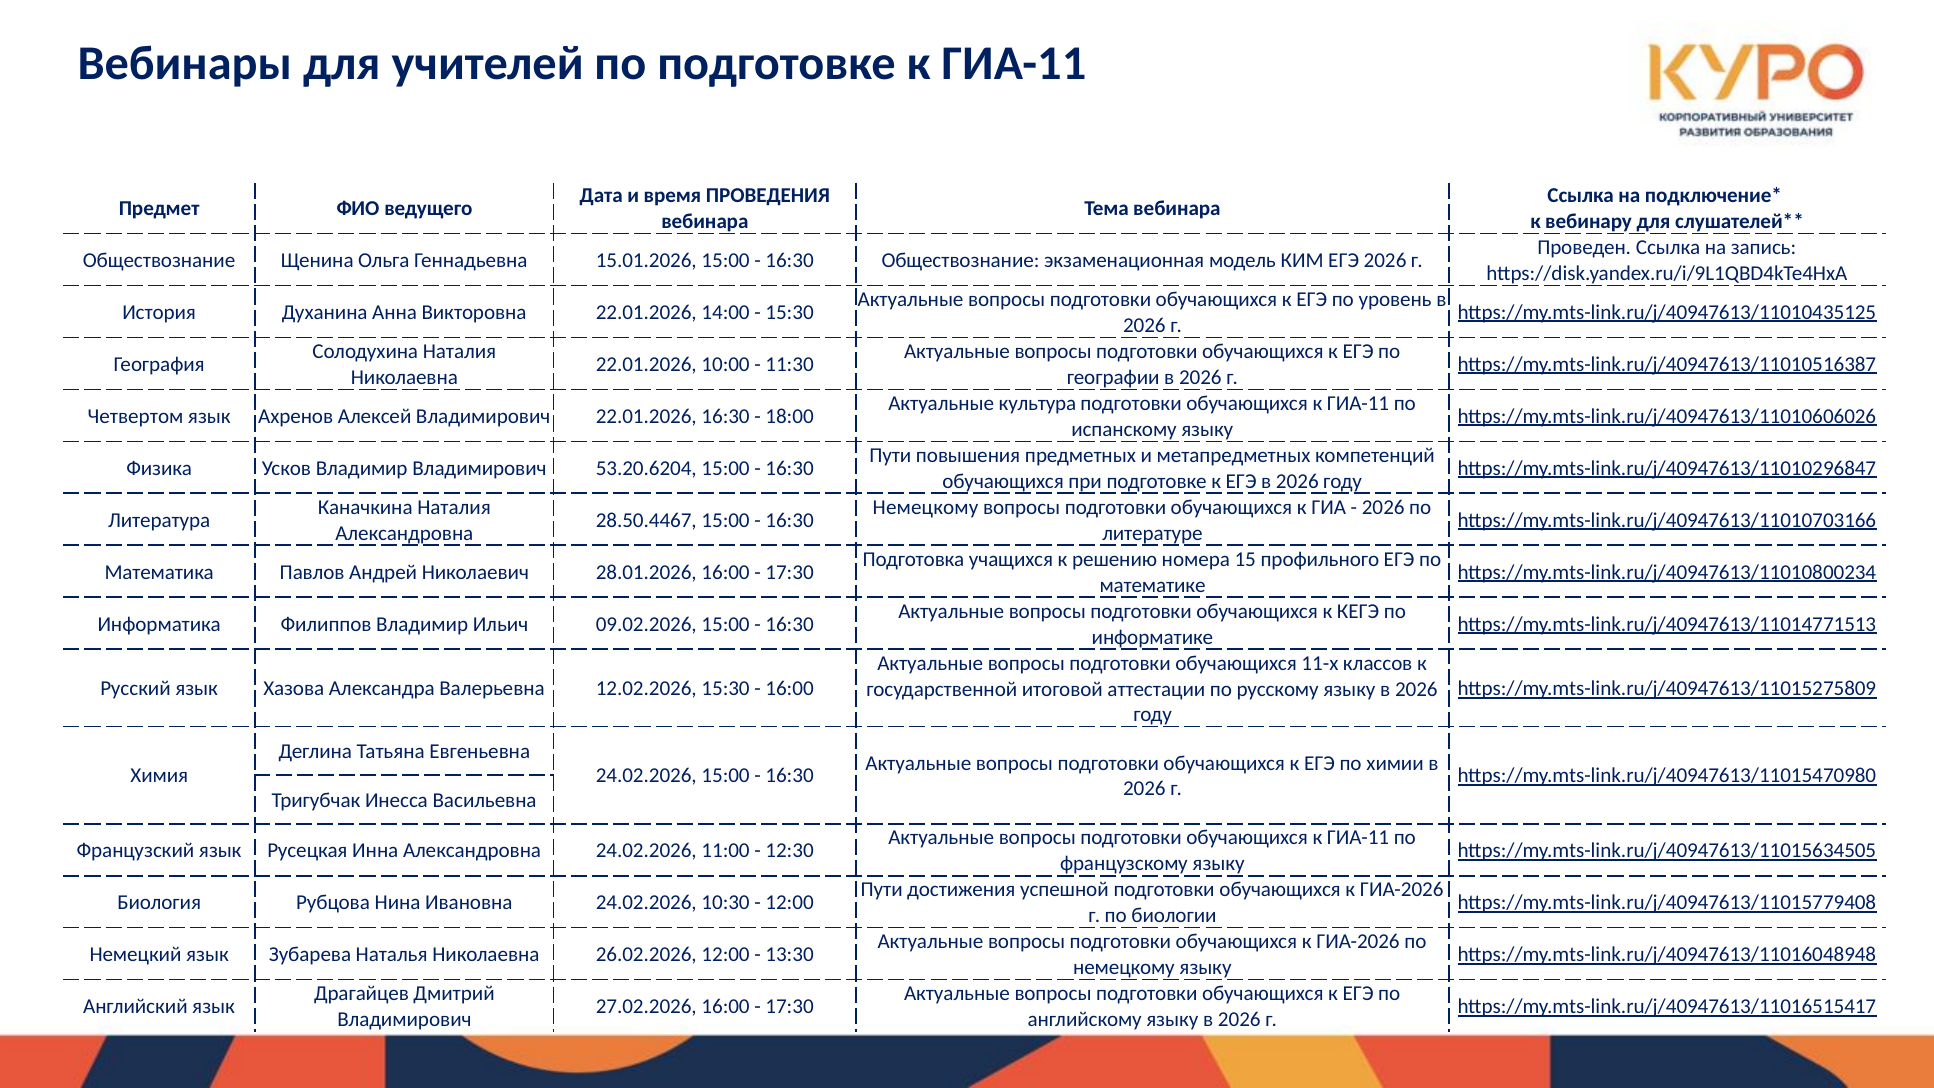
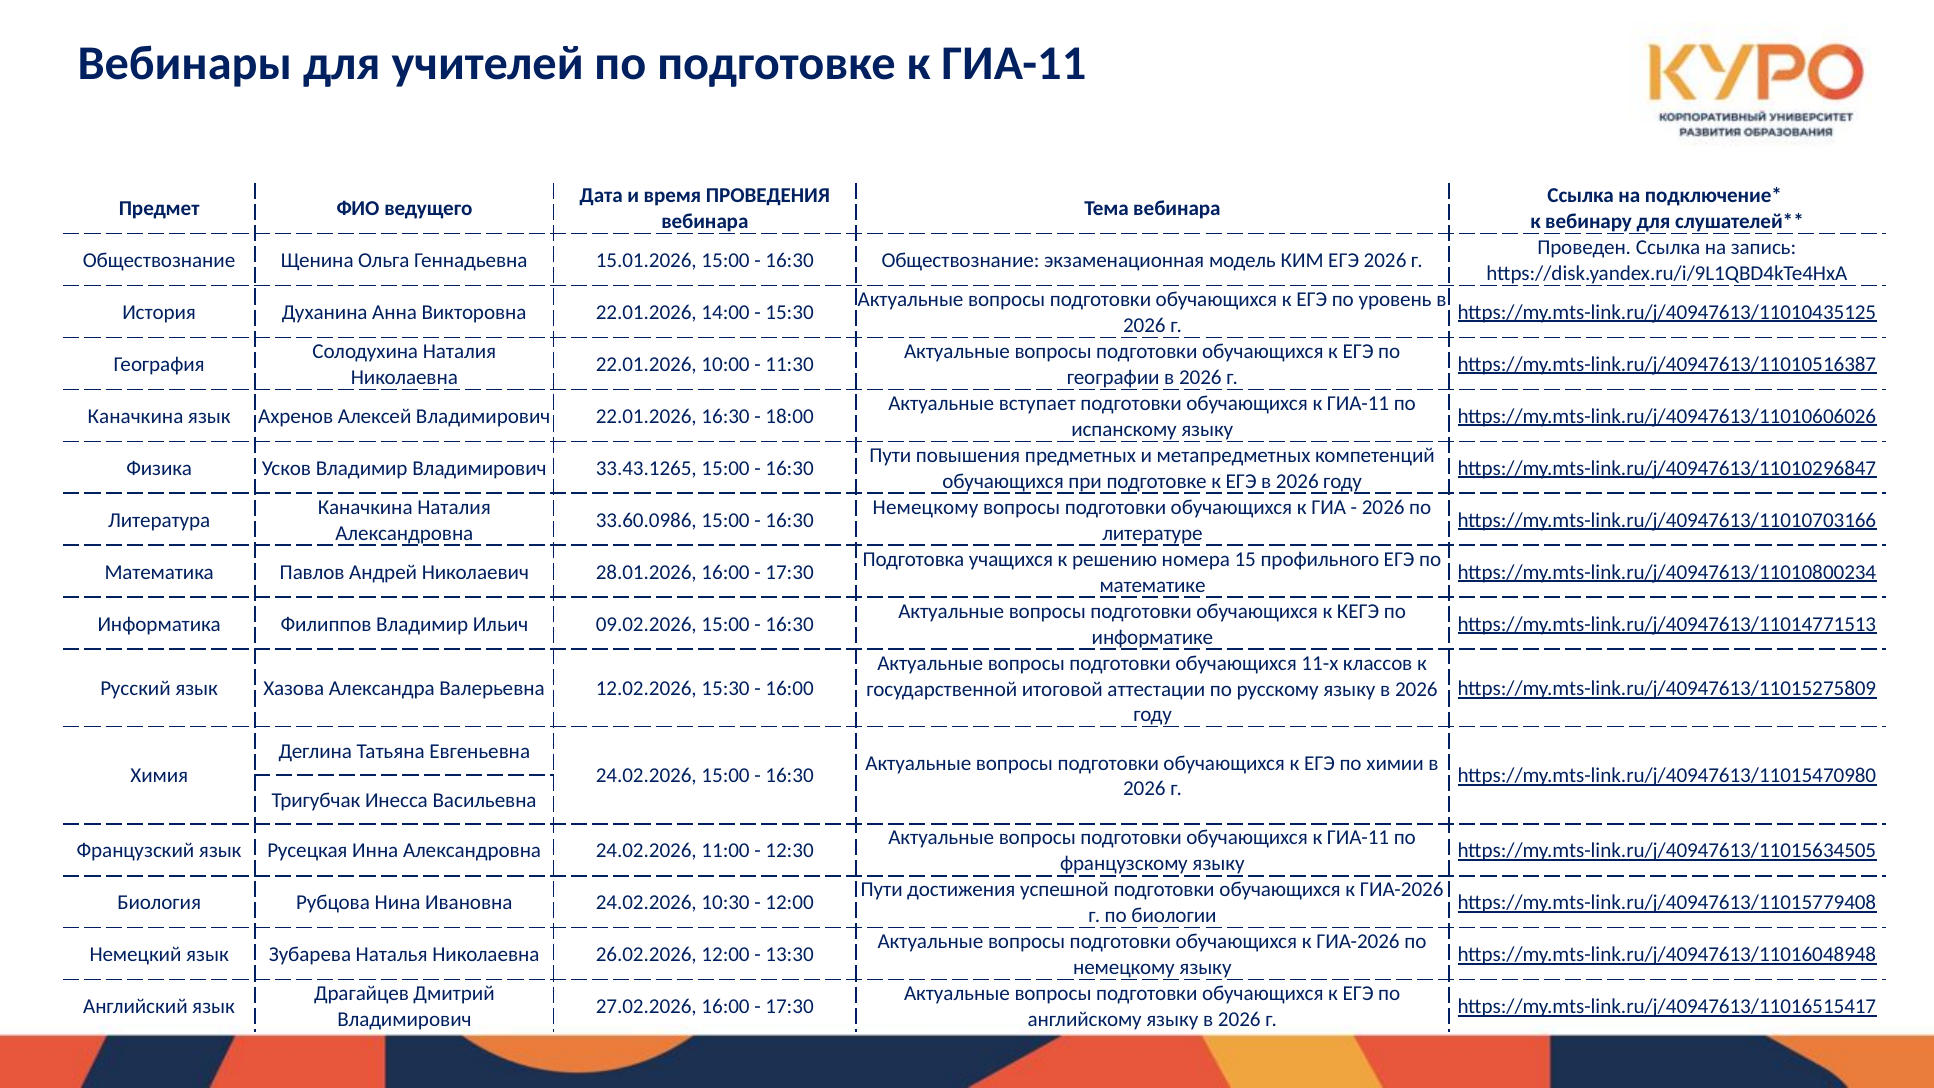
культура: культура -> вступает
Четвертом at (136, 416): Четвертом -> Каначкина
53.20.6204: 53.20.6204 -> 33.43.1265
28.50.4467: 28.50.4467 -> 33.60.0986
